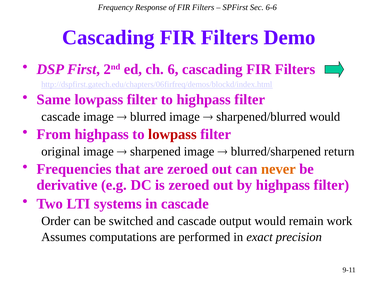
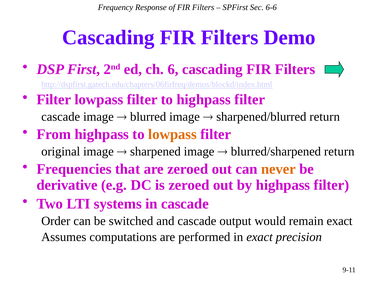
Same at (54, 99): Same -> Filter
sharpened/blurred would: would -> return
lowpass at (173, 134) colour: red -> orange
remain work: work -> exact
